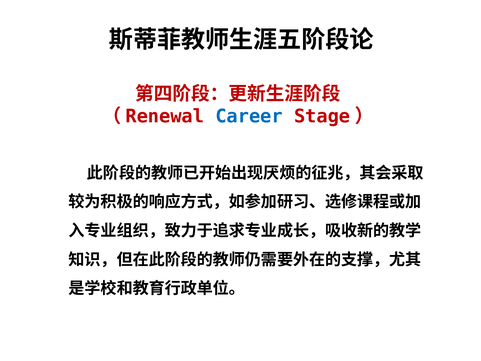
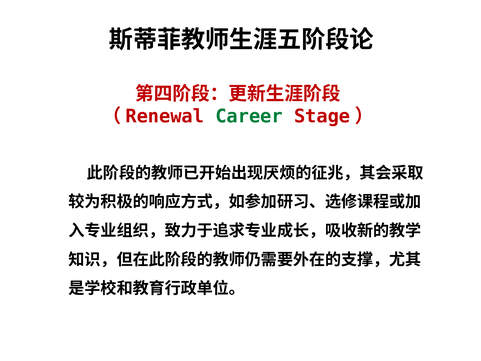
Career colour: blue -> green
